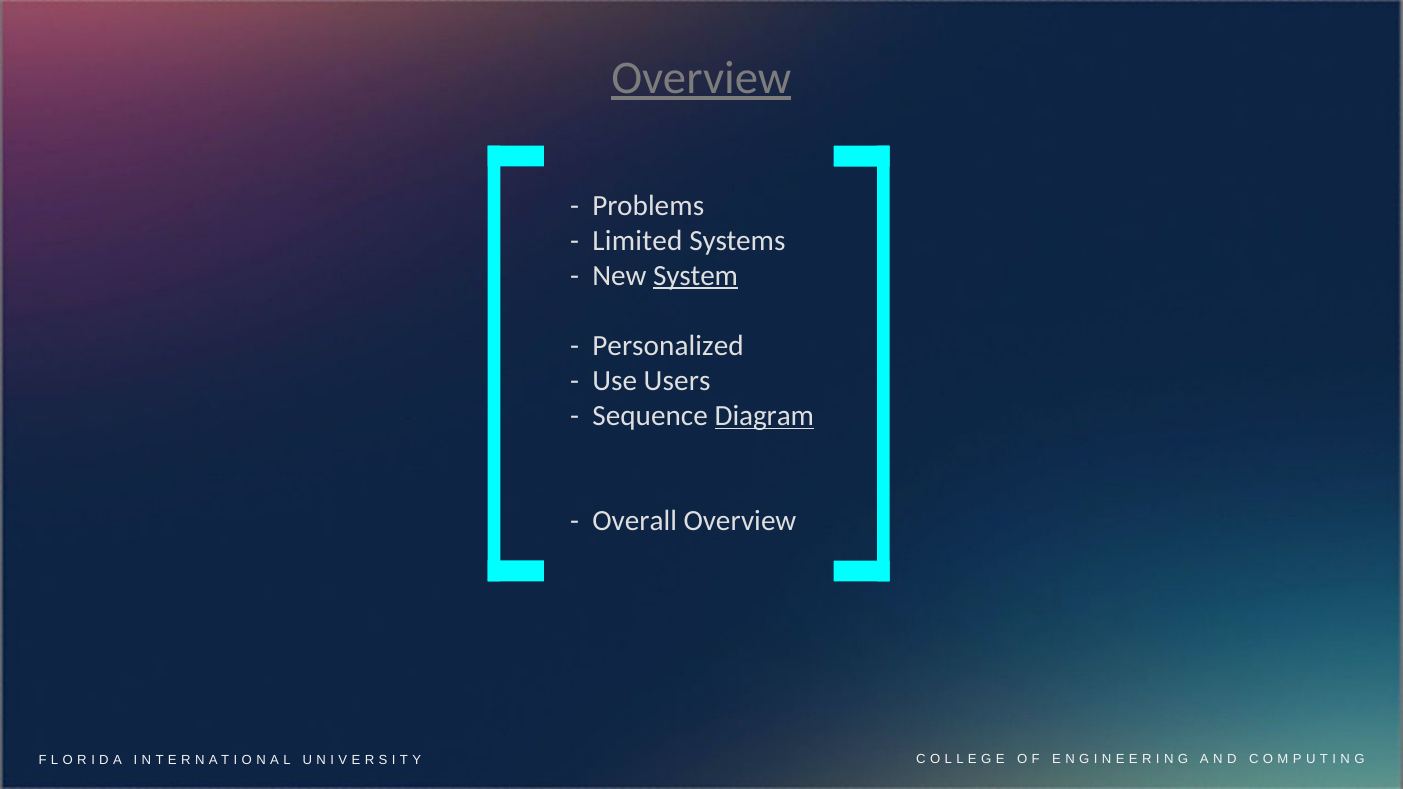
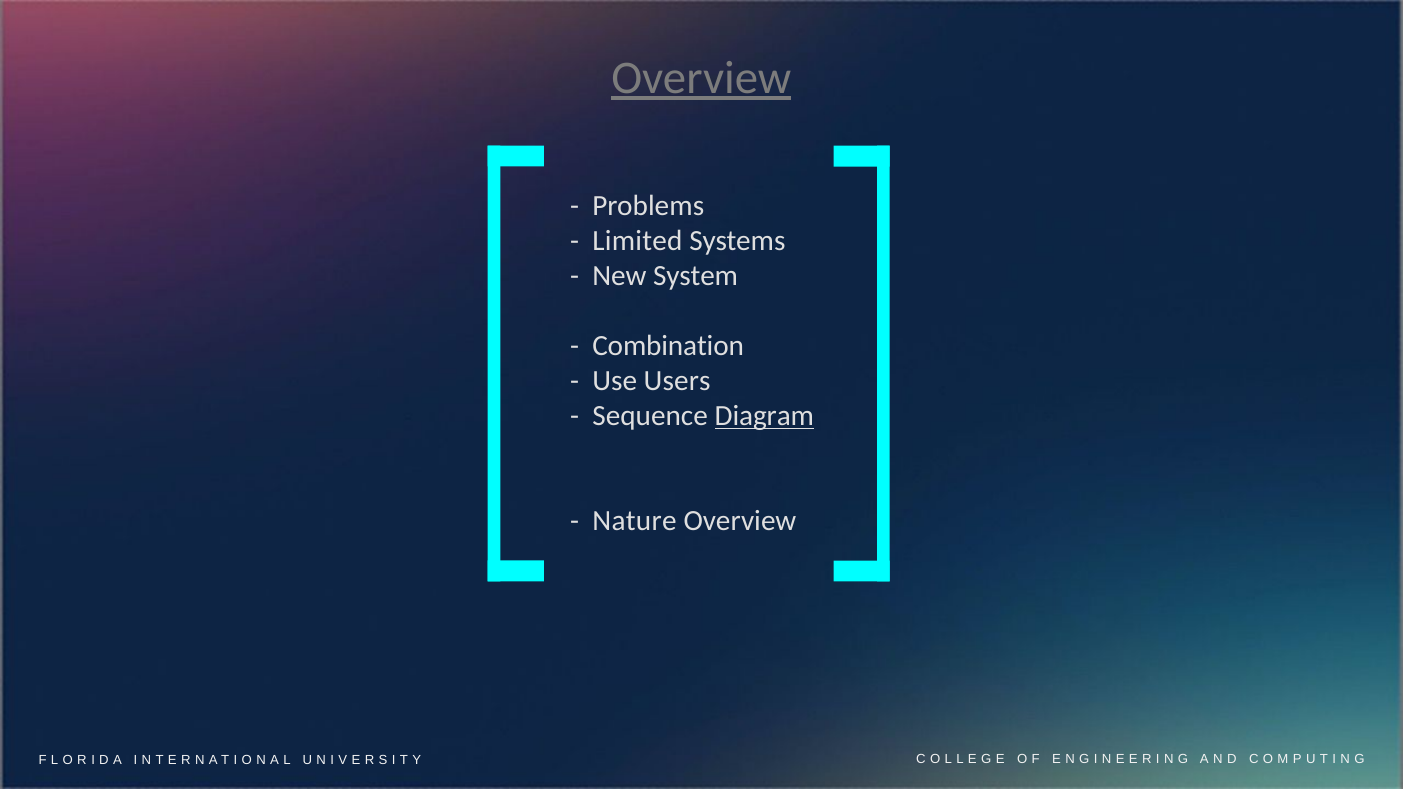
System underline: present -> none
Personalized: Personalized -> Combination
Overall: Overall -> Nature
